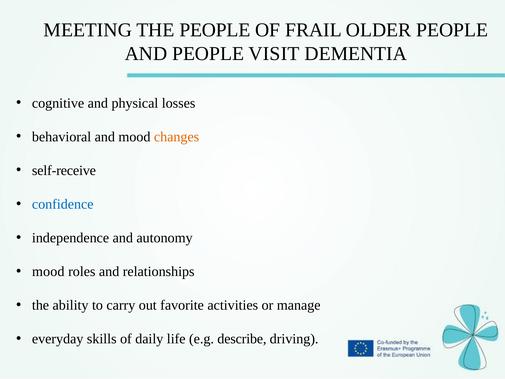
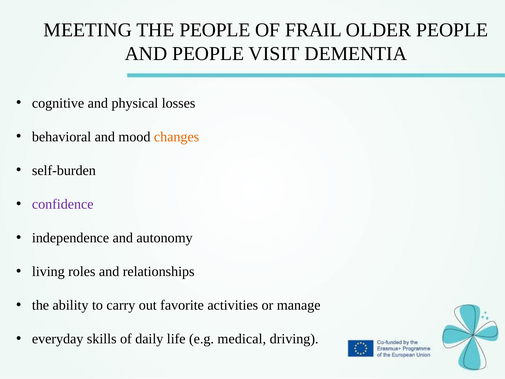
self-receive: self-receive -> self-burden
confidence colour: blue -> purple
mood at (48, 271): mood -> living
describe: describe -> medical
